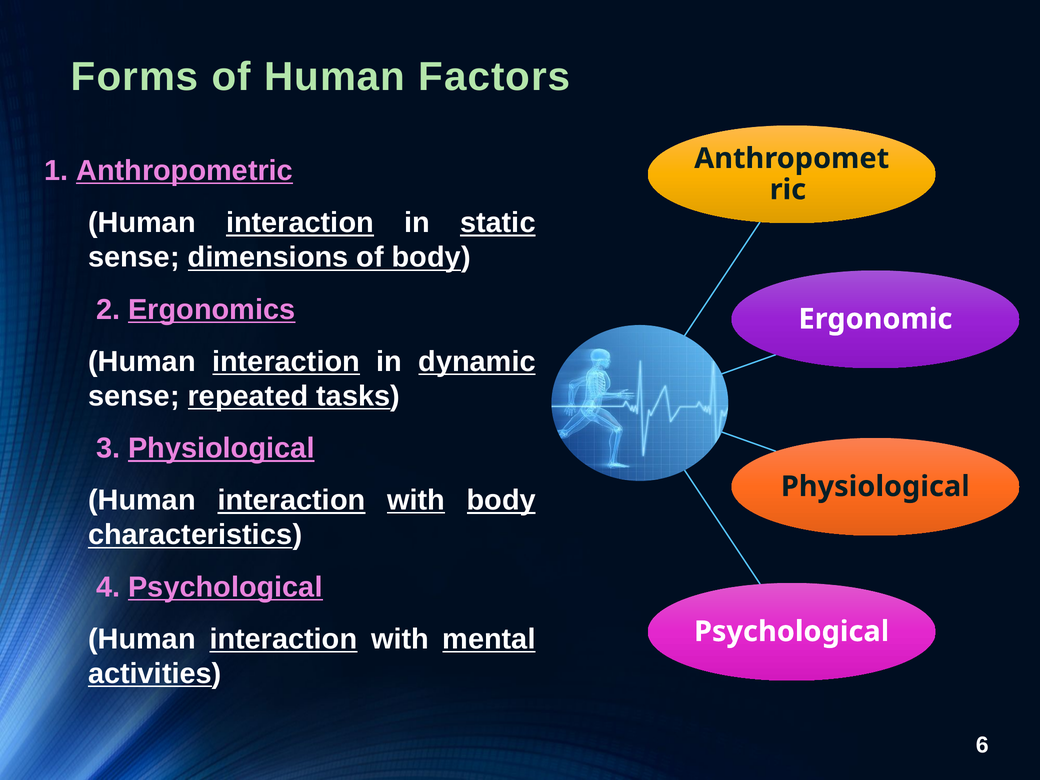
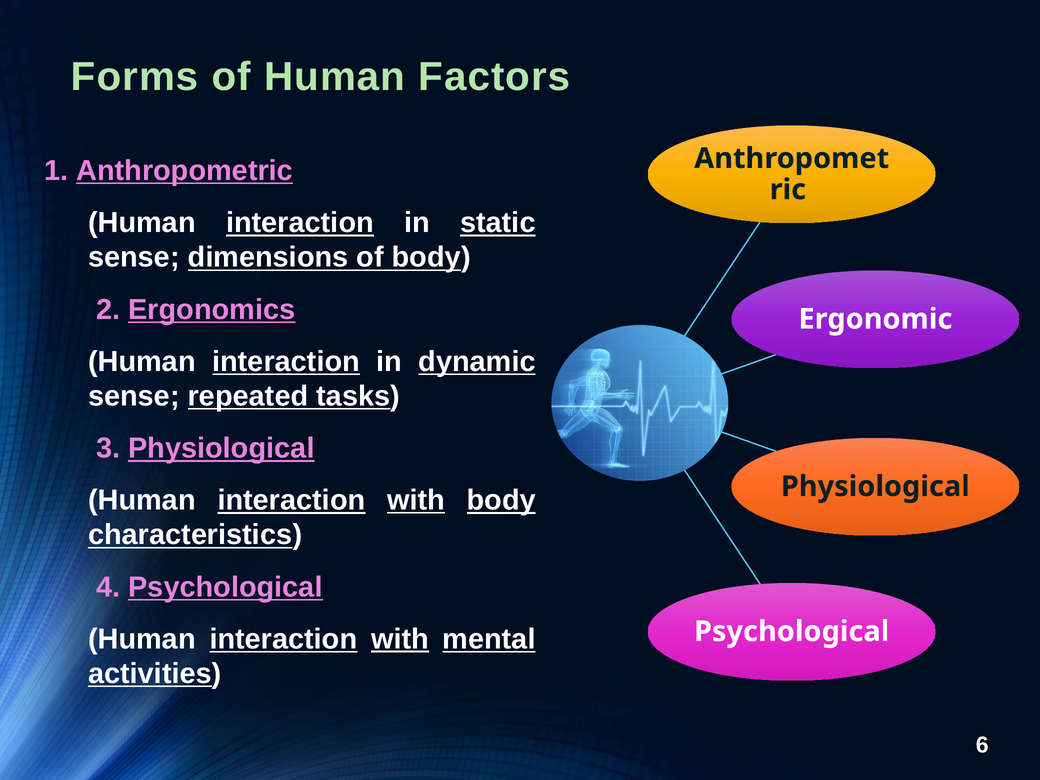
with at (400, 639) underline: none -> present
